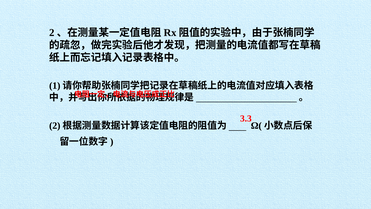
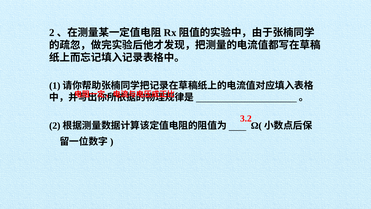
3.3: 3.3 -> 3.2
